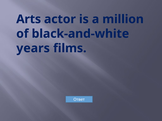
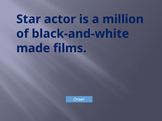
Arts: Arts -> Star
years: years -> made
